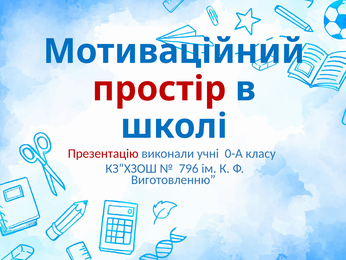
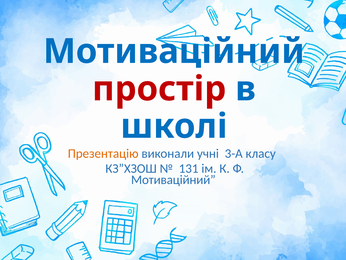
Презентацію colour: red -> orange
0-А: 0-А -> 3-А
796: 796 -> 131
Виготовленню at (173, 180): Виготовленню -> Мотиваційний
